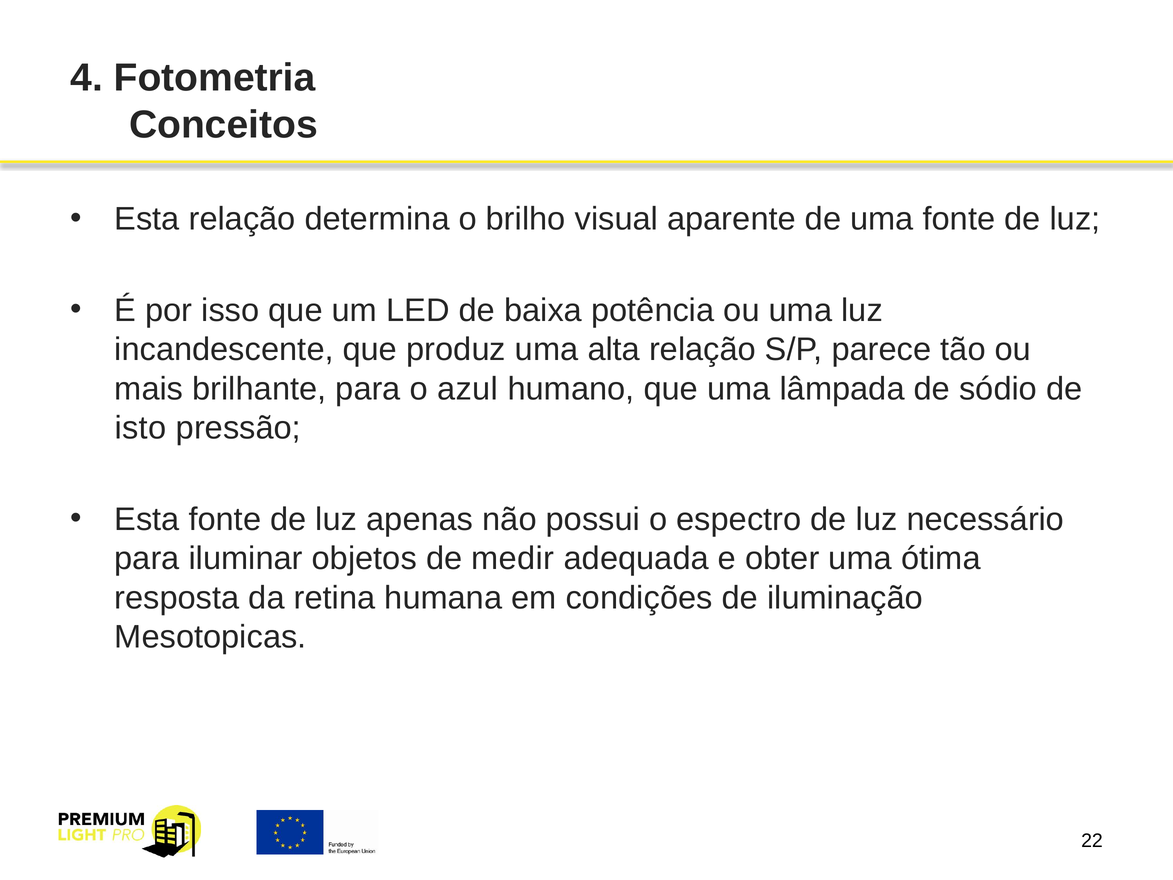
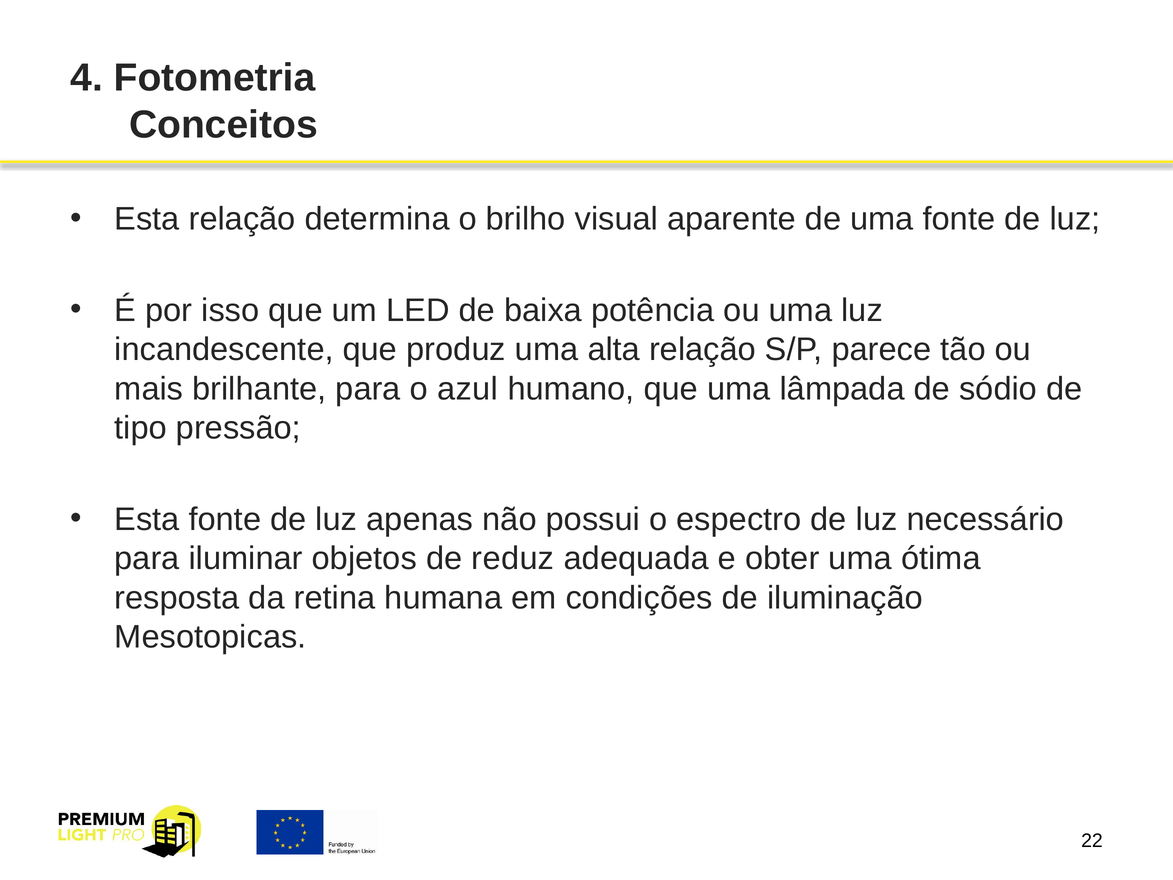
isto: isto -> tipo
medir: medir -> reduz
